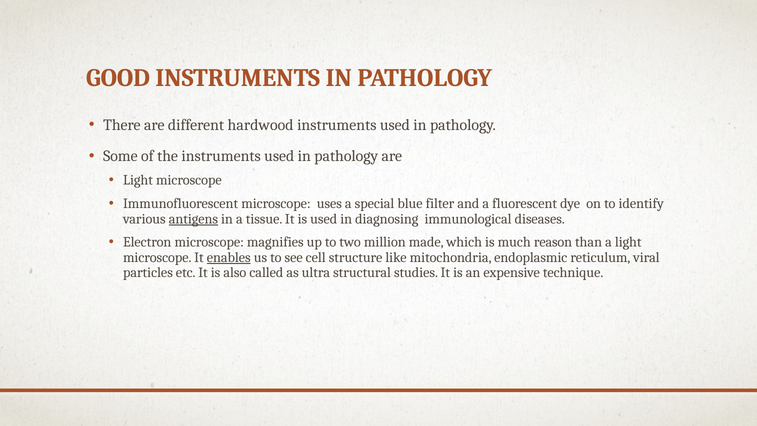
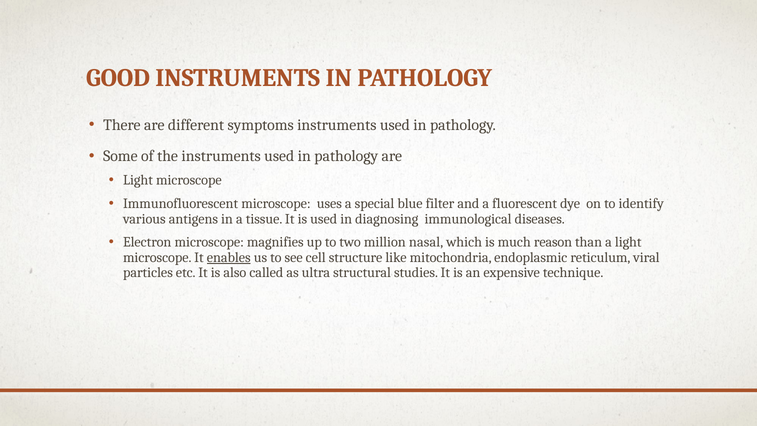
hardwood: hardwood -> symptoms
antigens underline: present -> none
made: made -> nasal
